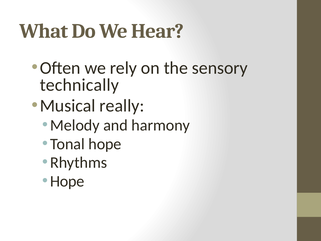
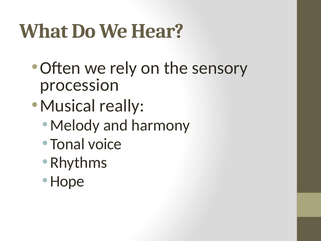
technically: technically -> procession
Tonal hope: hope -> voice
